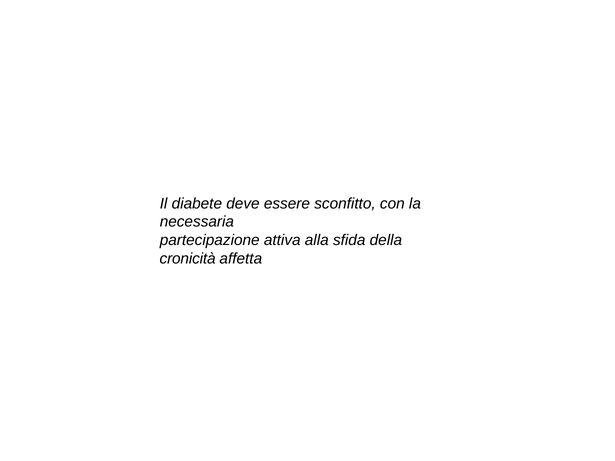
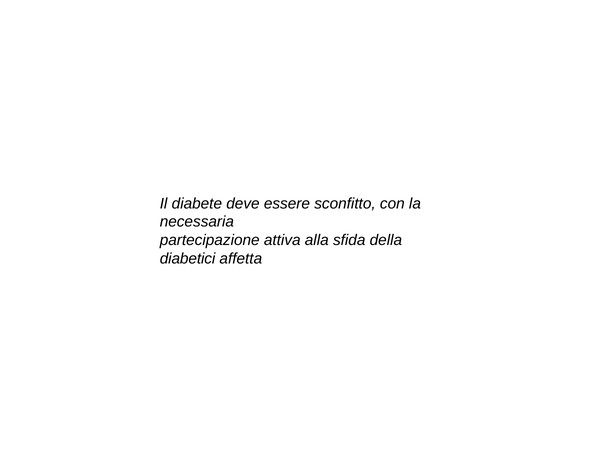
cronicità: cronicità -> diabetici
